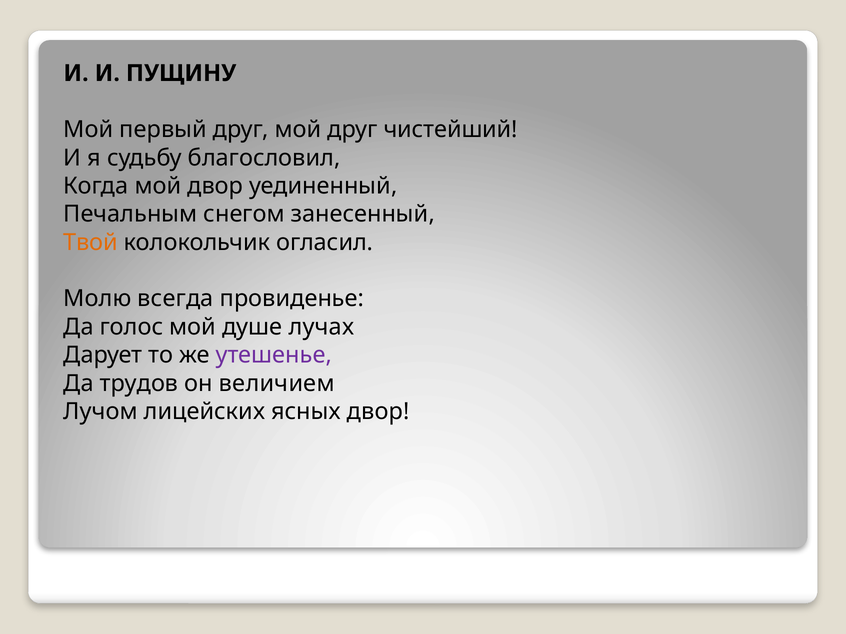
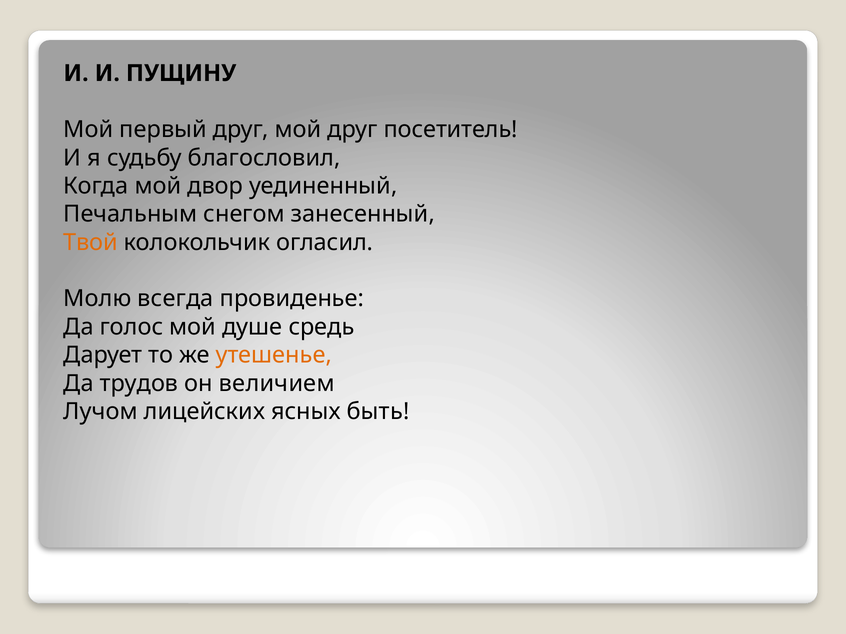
чистейший: чистейший -> посетитель
лучах: лучах -> средь
утешенье colour: purple -> orange
ясных двор: двор -> быть
